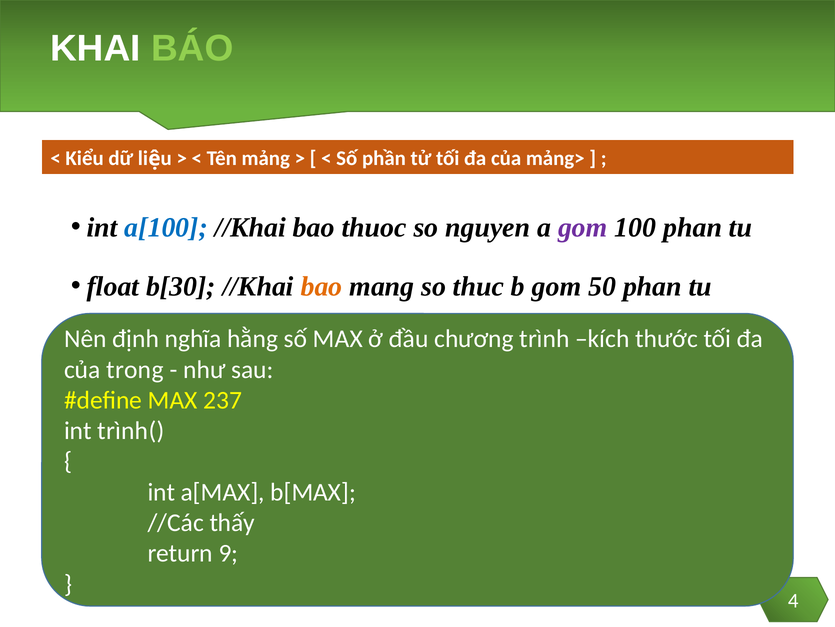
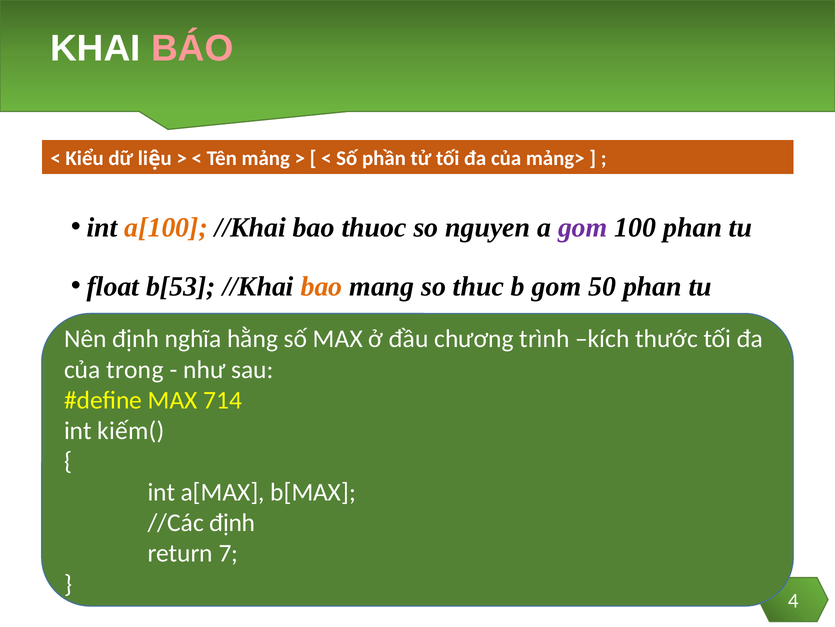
BÁO colour: light green -> pink
a[100 colour: blue -> orange
b[30: b[30 -> b[53
237: 237 -> 714
trình(: trình( -> kiếm(
//Các thấy: thấy -> định
9: 9 -> 7
